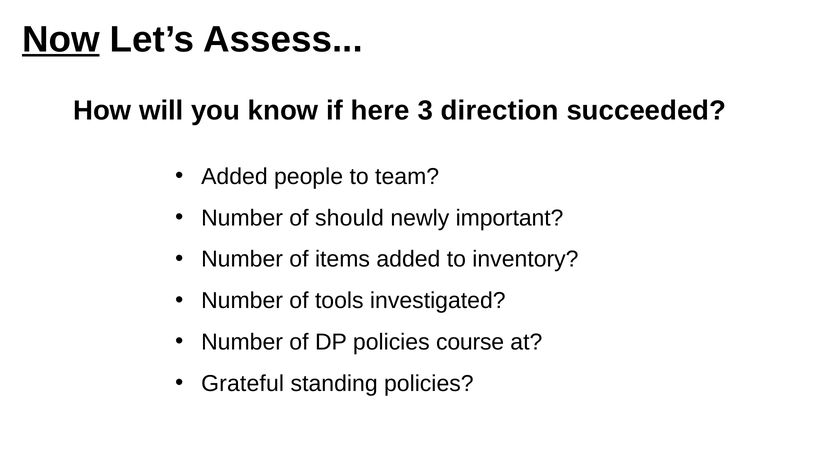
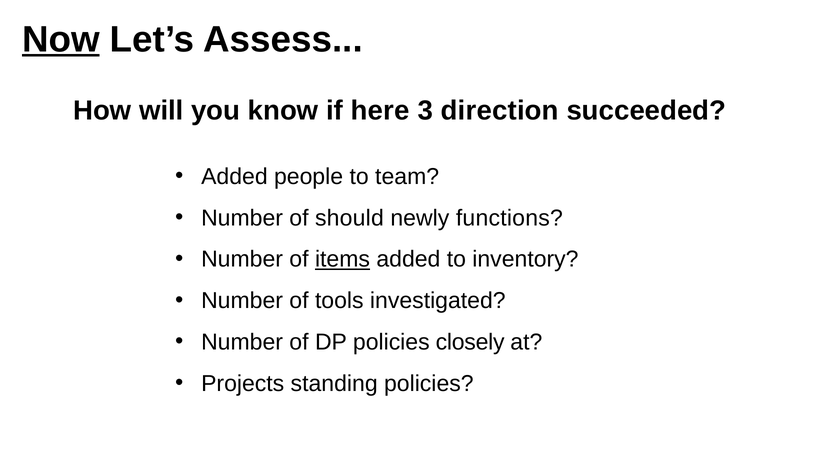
important: important -> functions
items underline: none -> present
course: course -> closely
Grateful: Grateful -> Projects
